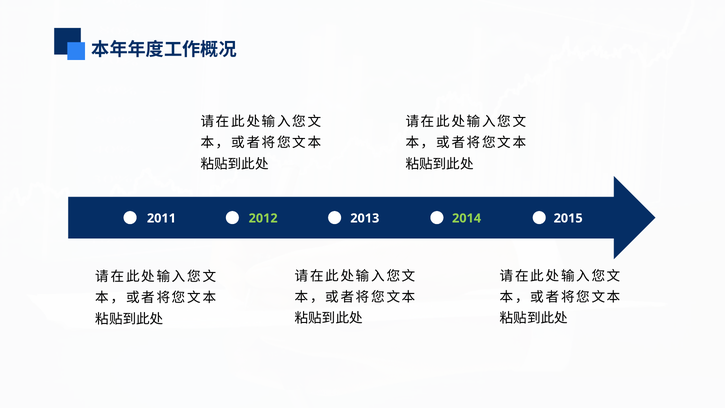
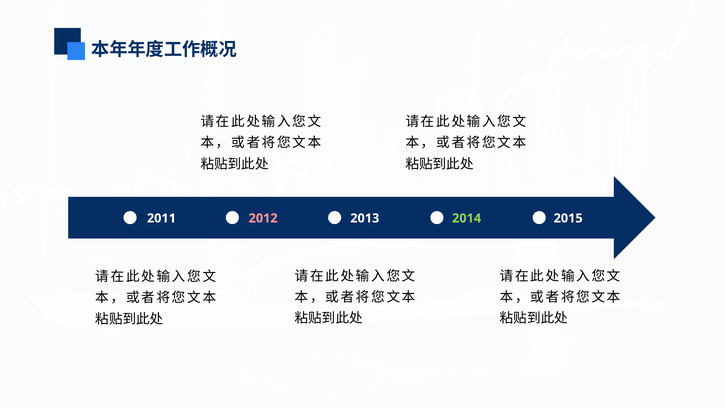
2012 colour: light green -> pink
